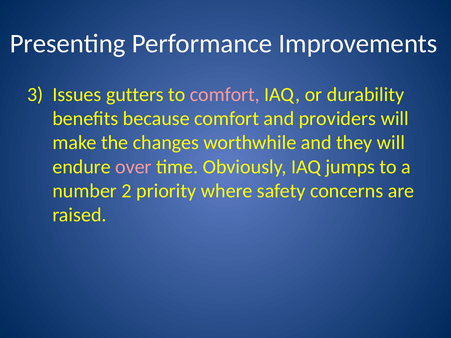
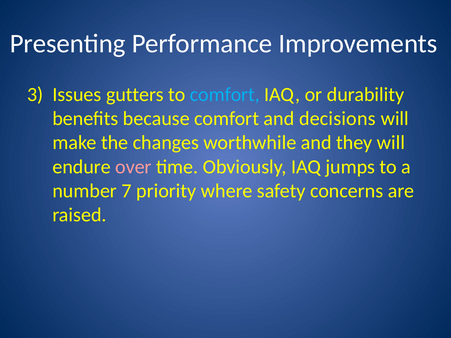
comfort at (225, 95) colour: pink -> light blue
providers: providers -> decisions
2: 2 -> 7
